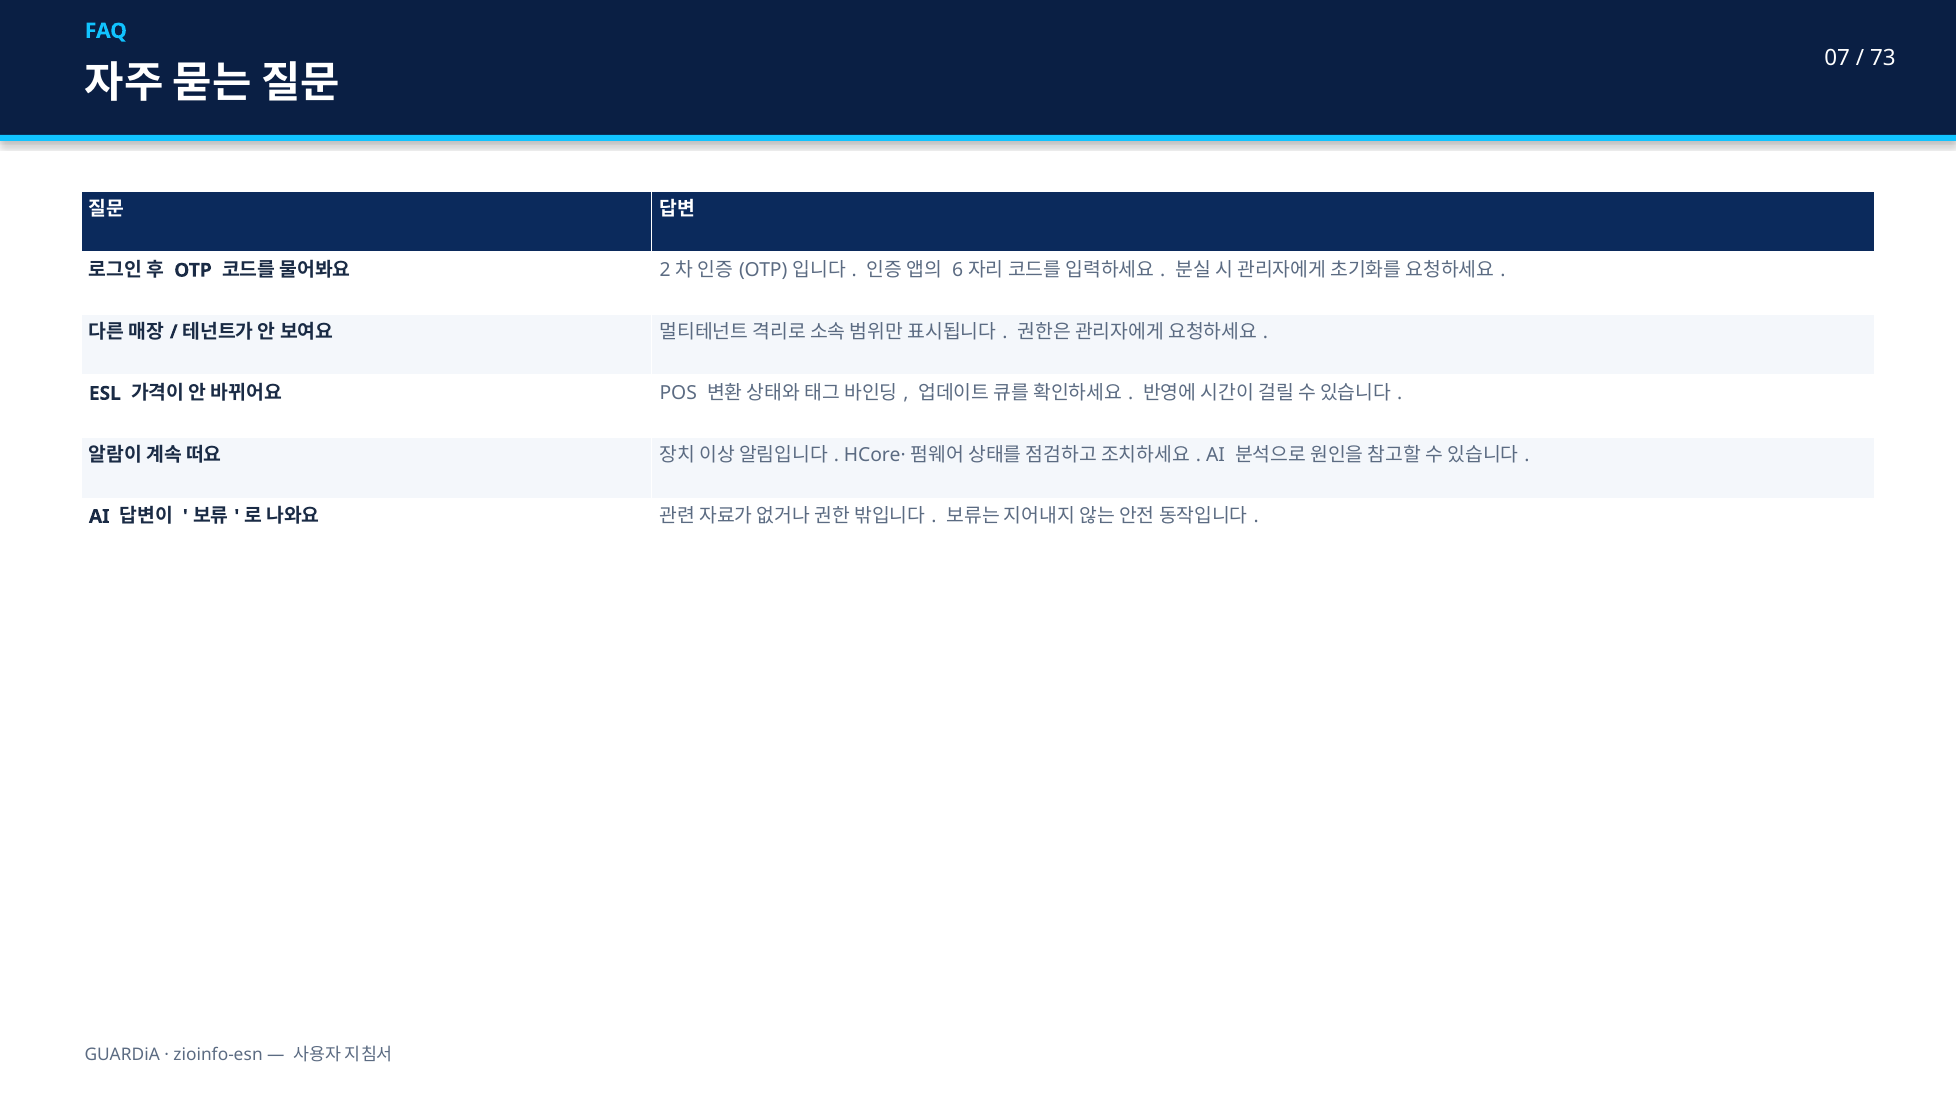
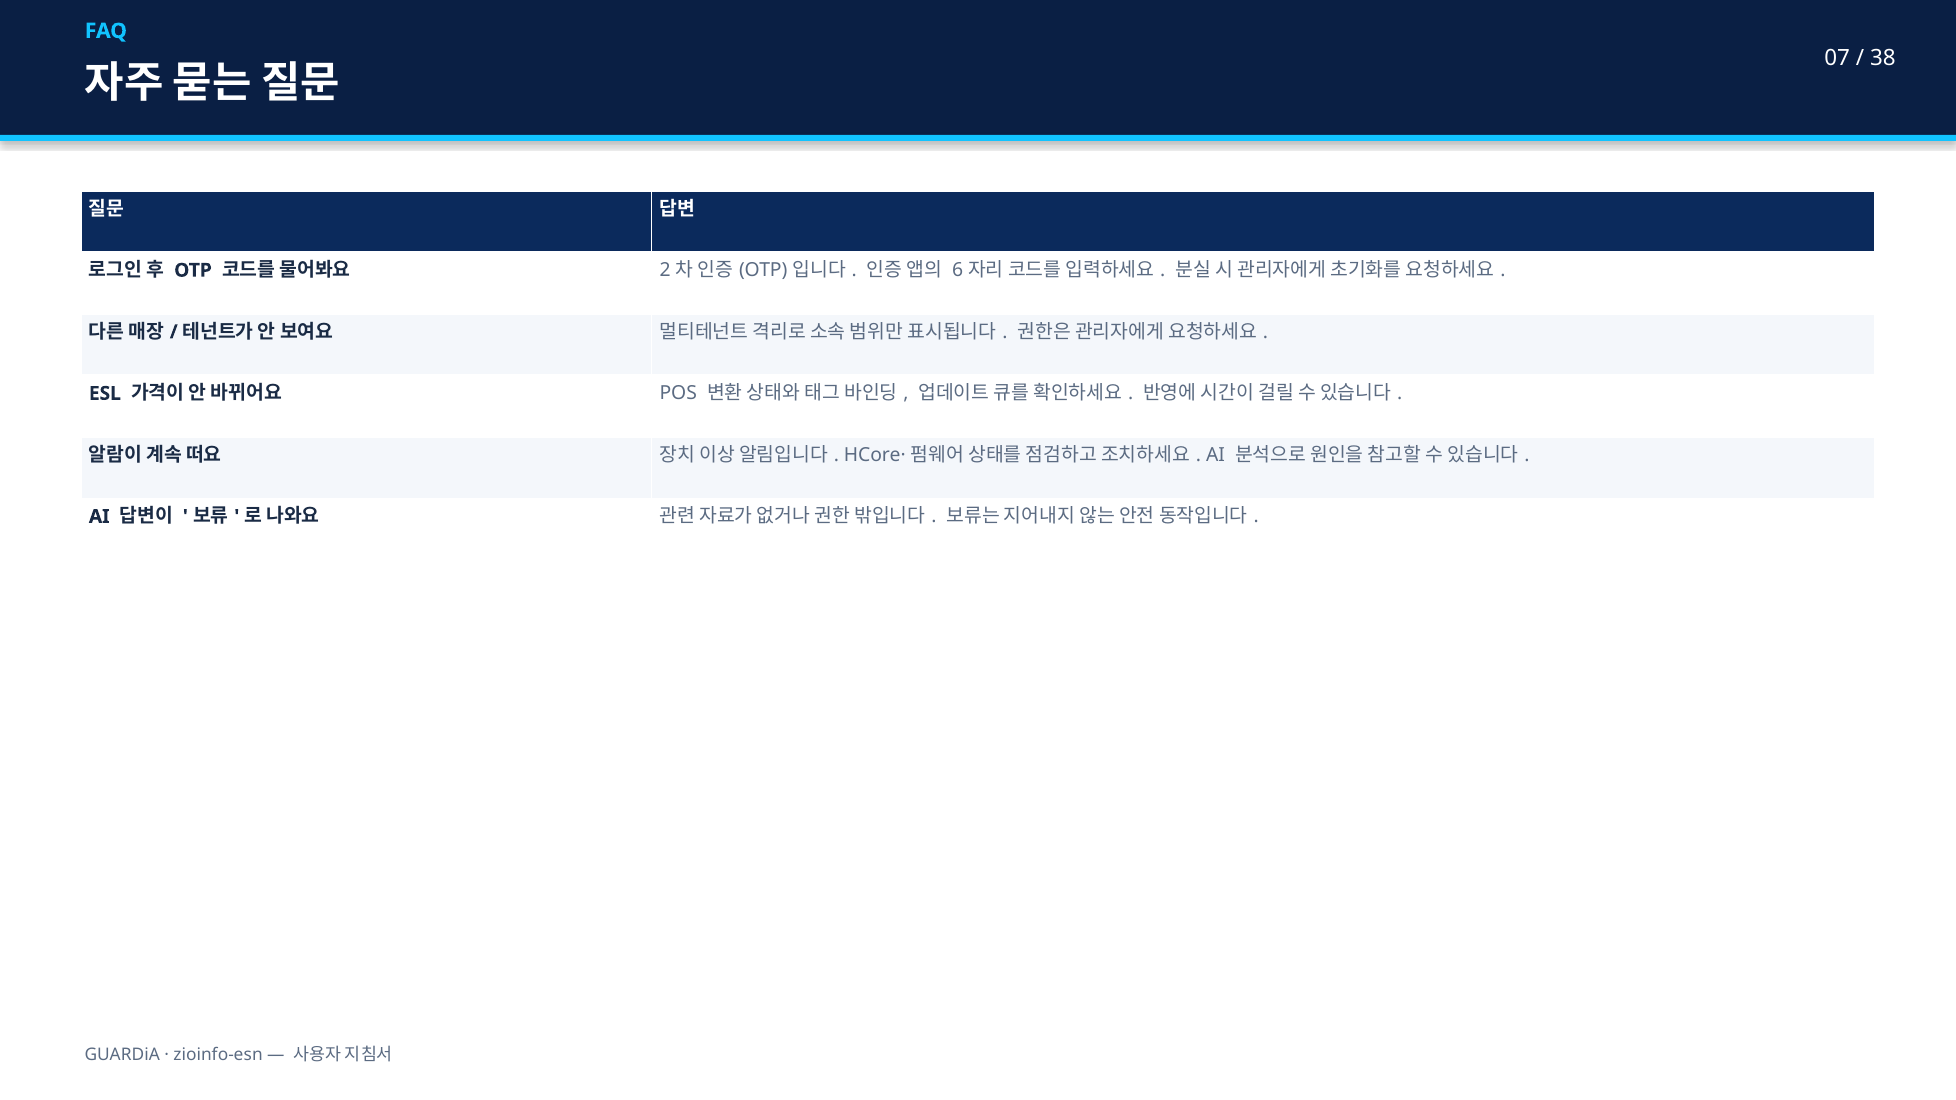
73: 73 -> 38
